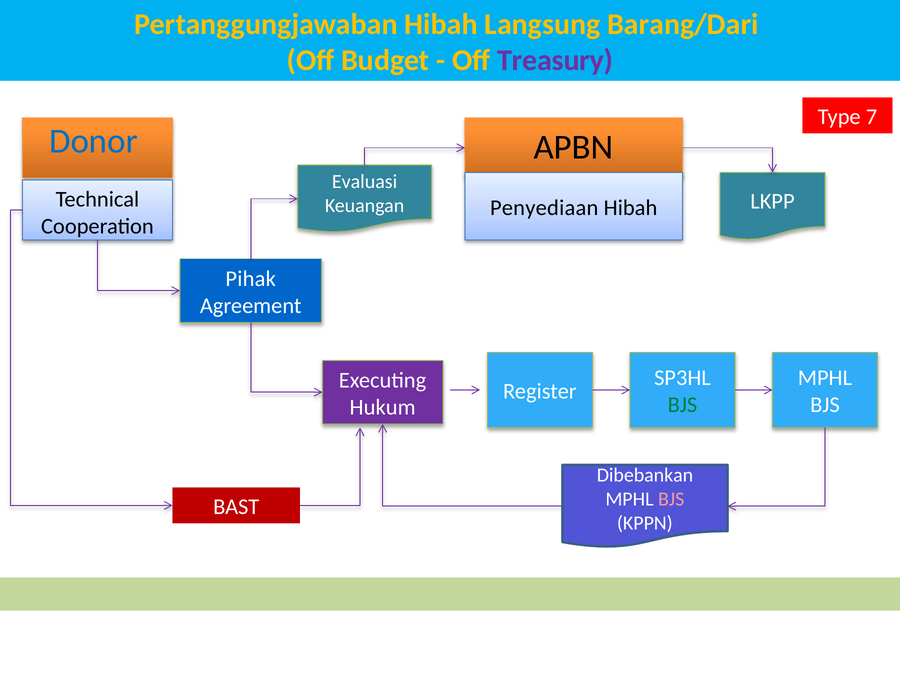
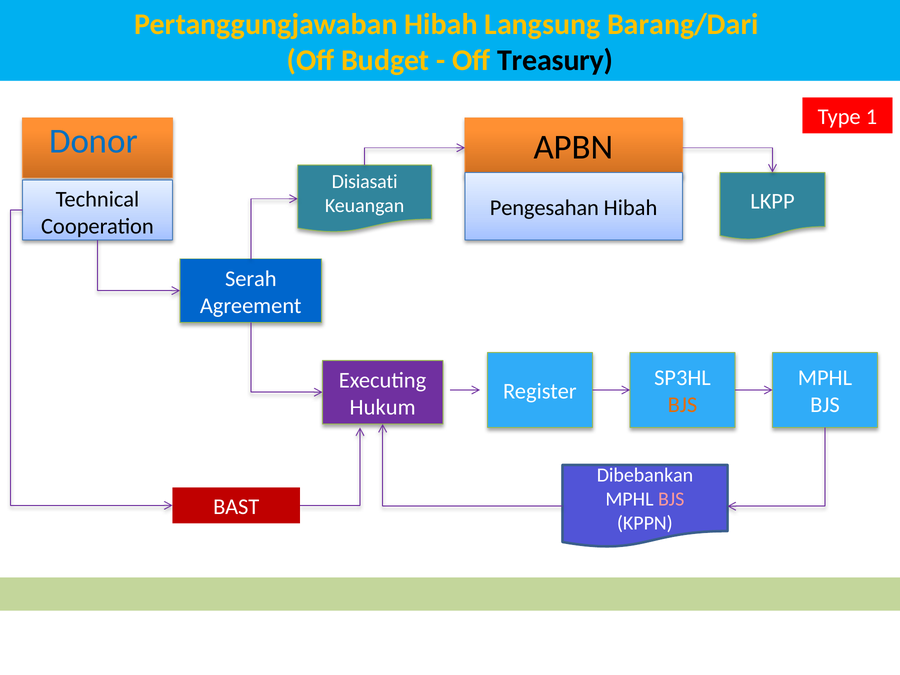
Treasury colour: purple -> black
7: 7 -> 1
Evaluasi: Evaluasi -> Disiasati
Penyediaan: Penyediaan -> Pengesahan
Pihak: Pihak -> Serah
BJS at (682, 405) colour: green -> orange
